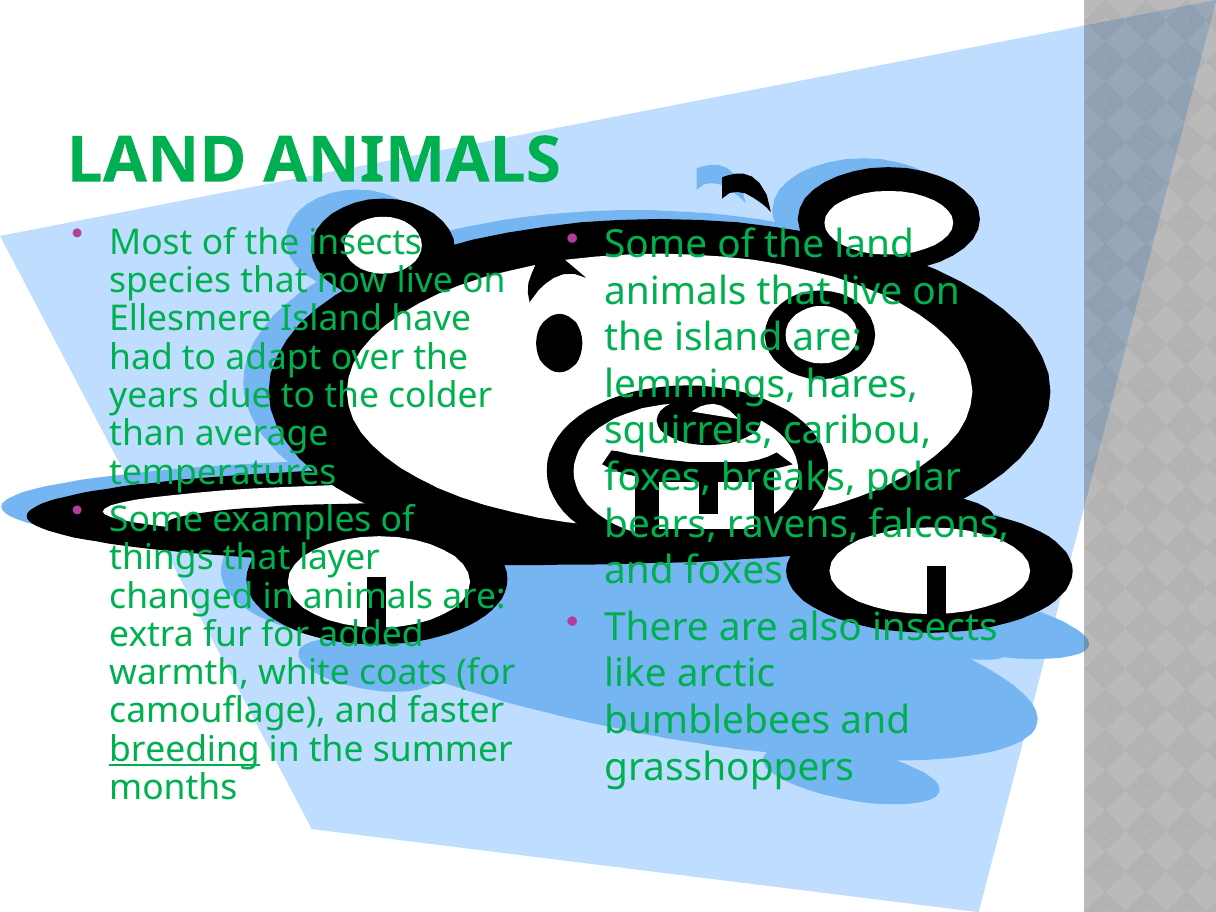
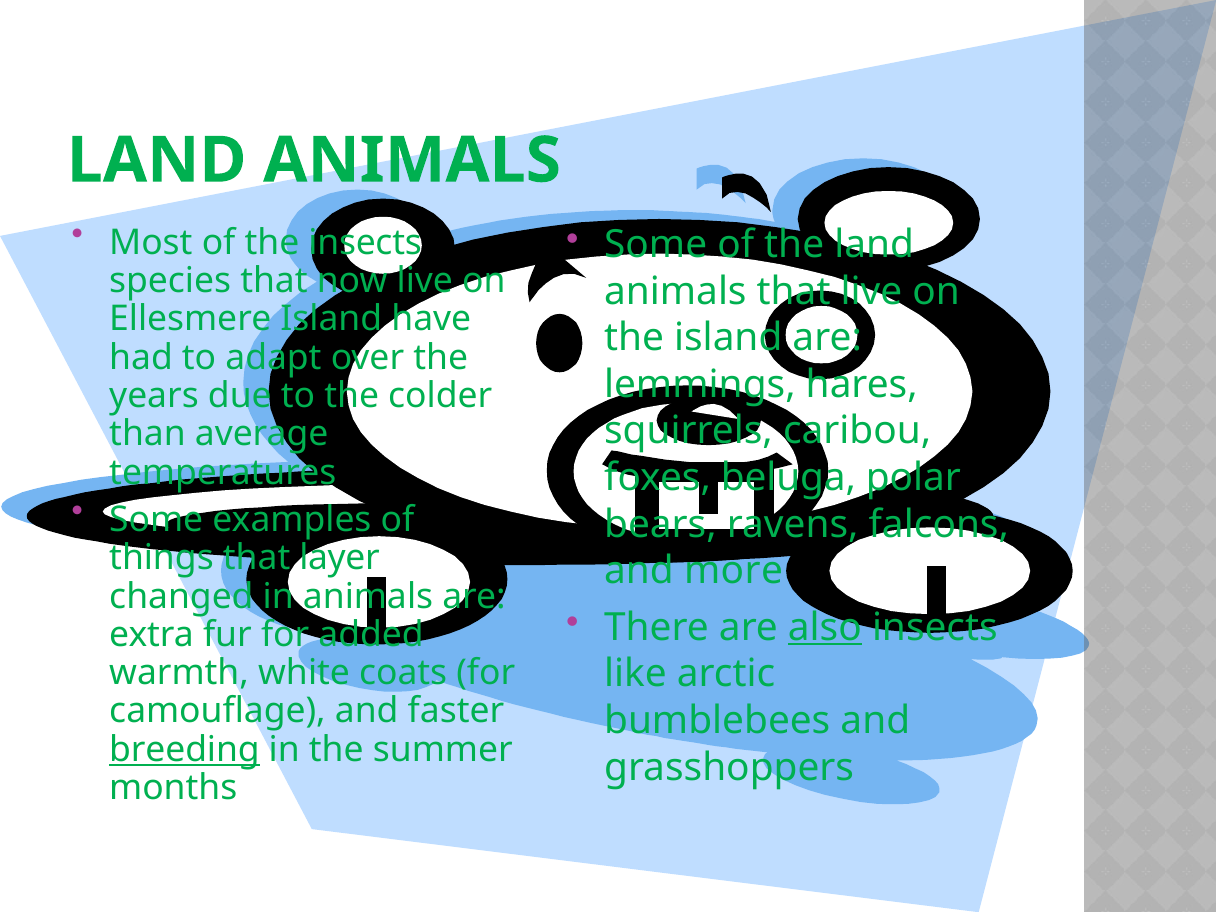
breaks: breaks -> beluga
and foxes: foxes -> more
also underline: none -> present
